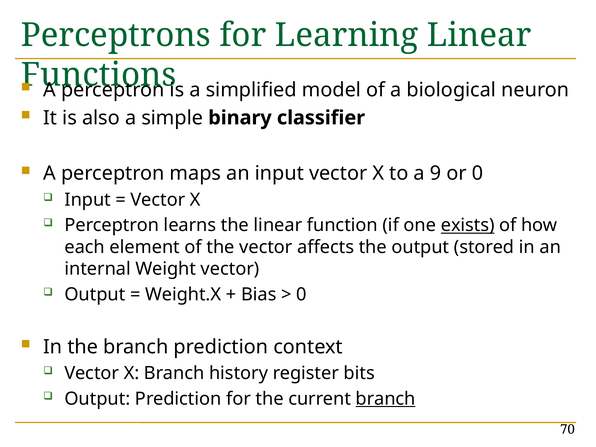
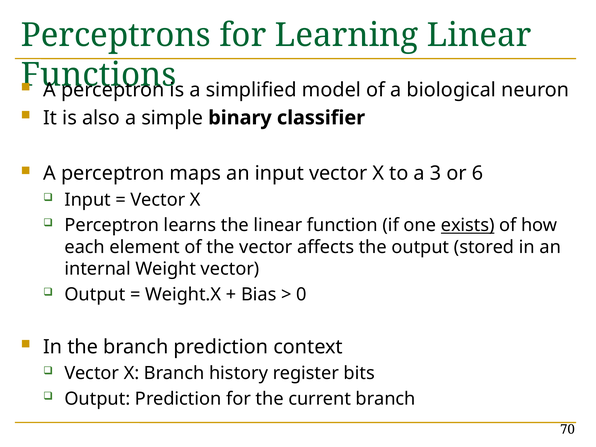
9: 9 -> 3
or 0: 0 -> 6
branch at (386, 399) underline: present -> none
